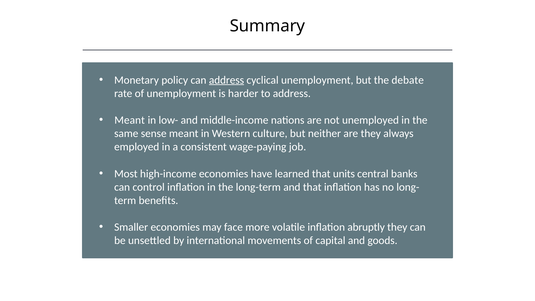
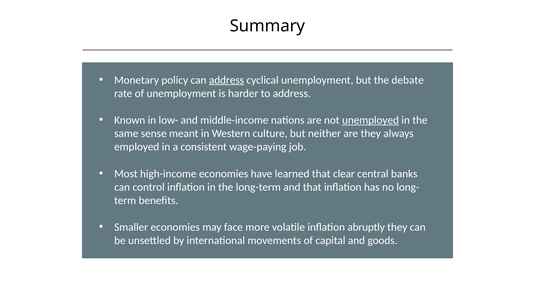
Meant at (130, 120): Meant -> Known
unemployed underline: none -> present
units: units -> clear
